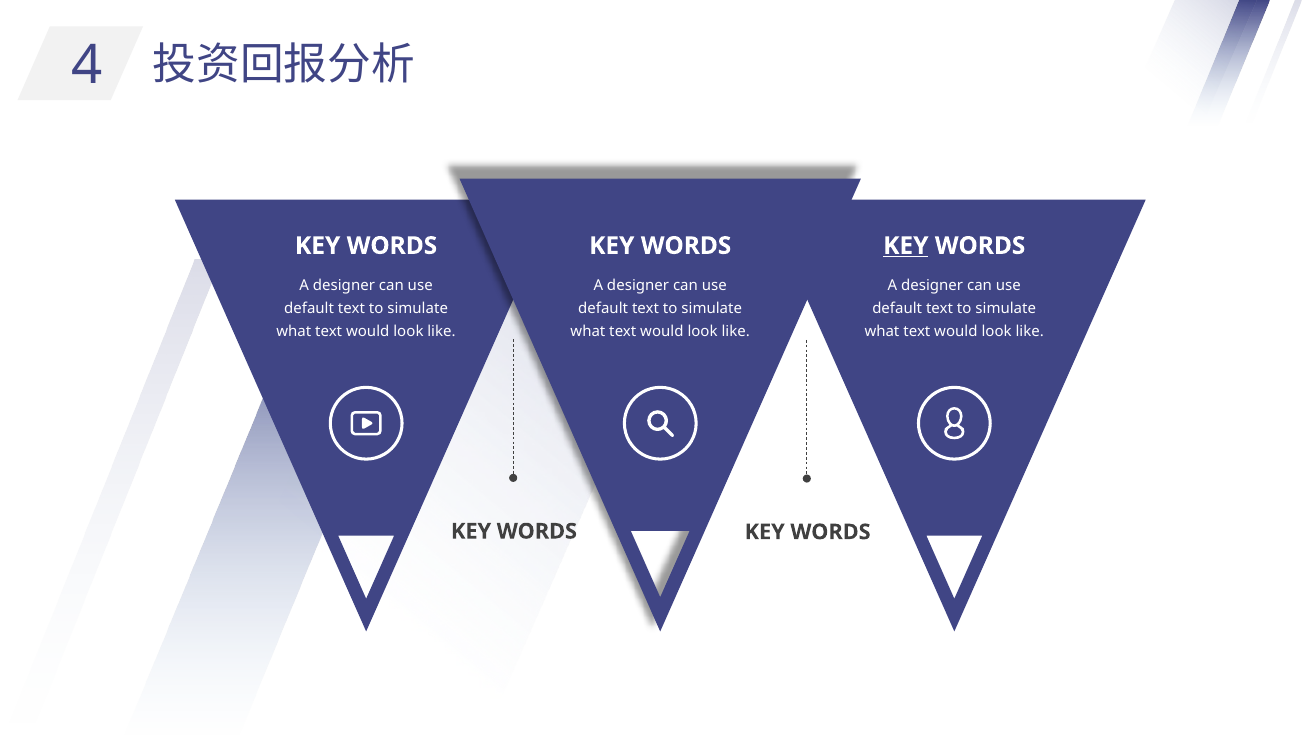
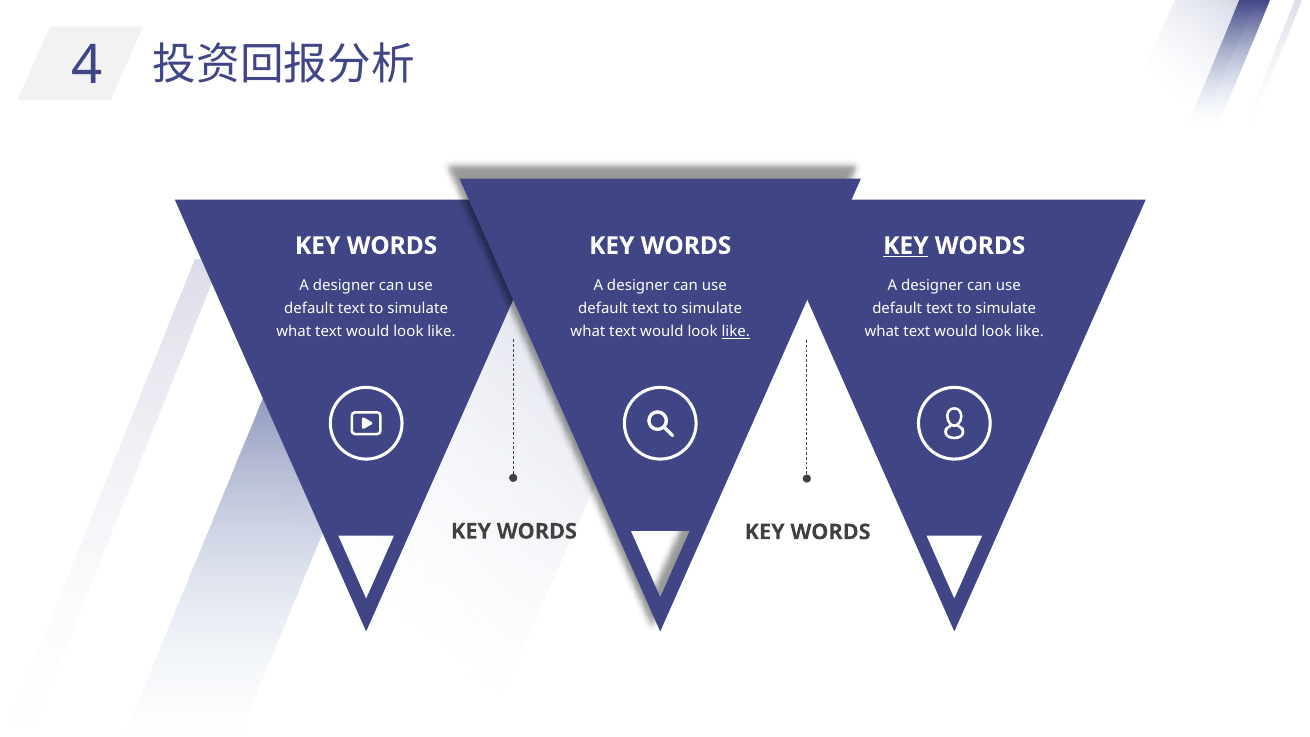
like at (736, 332) underline: none -> present
